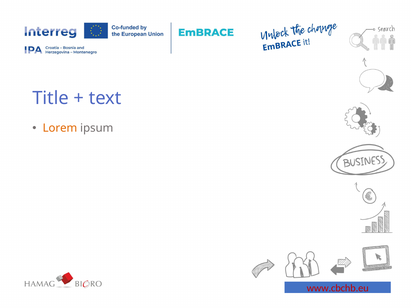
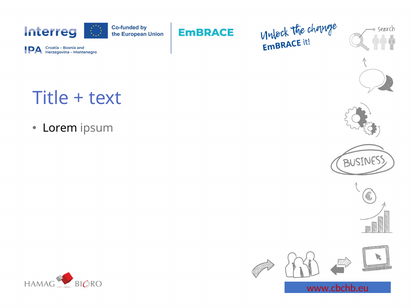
Lorem colour: orange -> black
